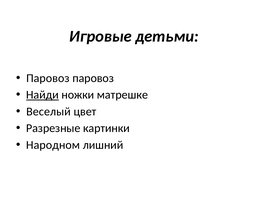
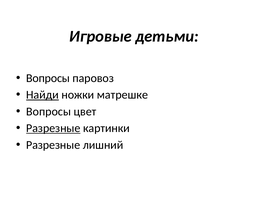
Паровоз at (48, 78): Паровоз -> Вопросы
Веселый at (49, 112): Веселый -> Вопросы
Разрезные at (53, 128) underline: none -> present
Народном at (53, 145): Народном -> Разрезные
